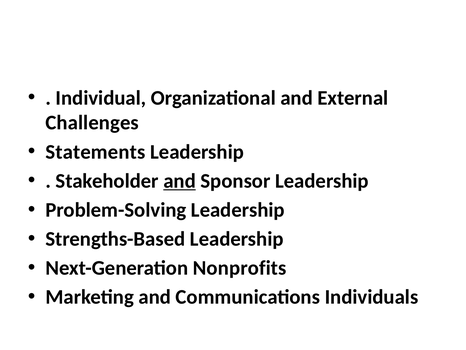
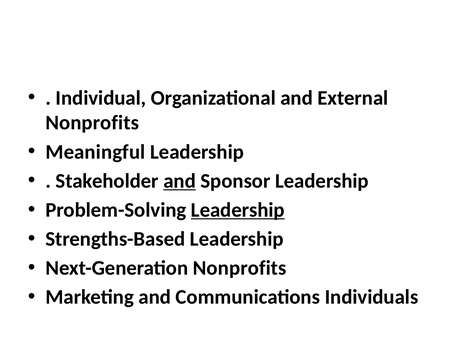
Challenges at (92, 123): Challenges -> Nonprofits
Statements: Statements -> Meaningful
Leadership at (238, 210) underline: none -> present
